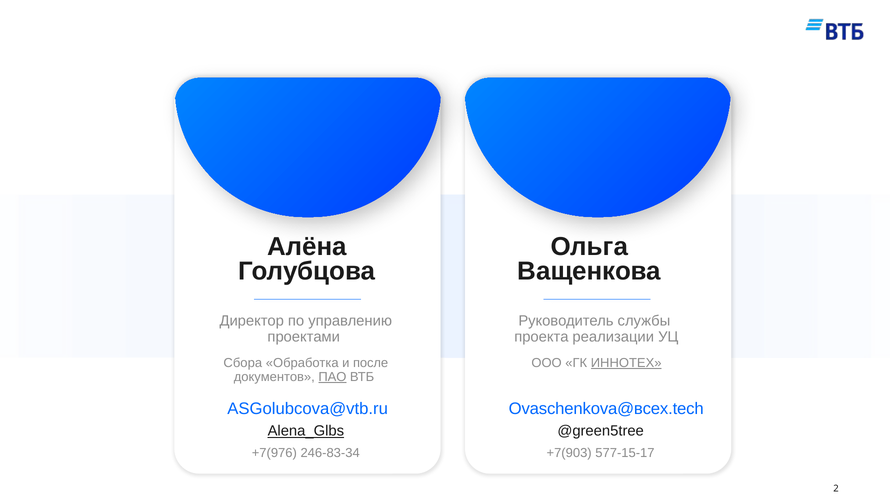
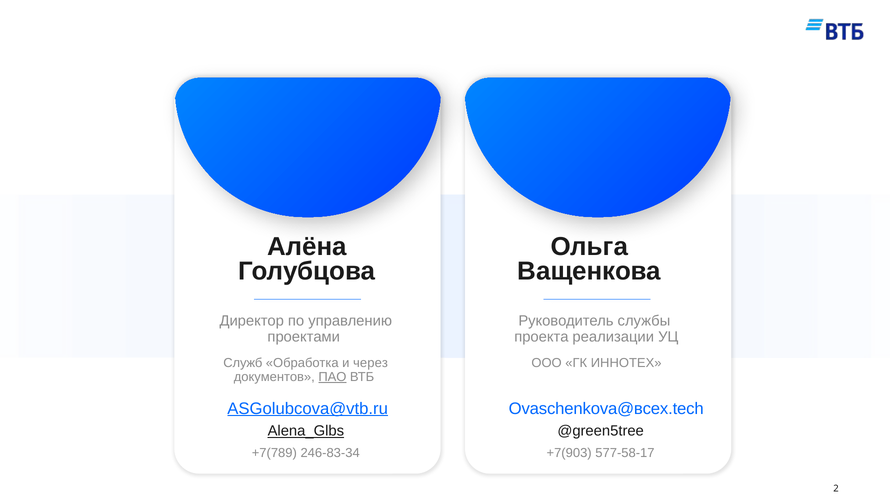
Сбора: Сбора -> Служб
после: после -> через
ИННОТЕХ underline: present -> none
ASGolubcova@vtb.ru underline: none -> present
+7(976: +7(976 -> +7(789
577-15-17: 577-15-17 -> 577-58-17
